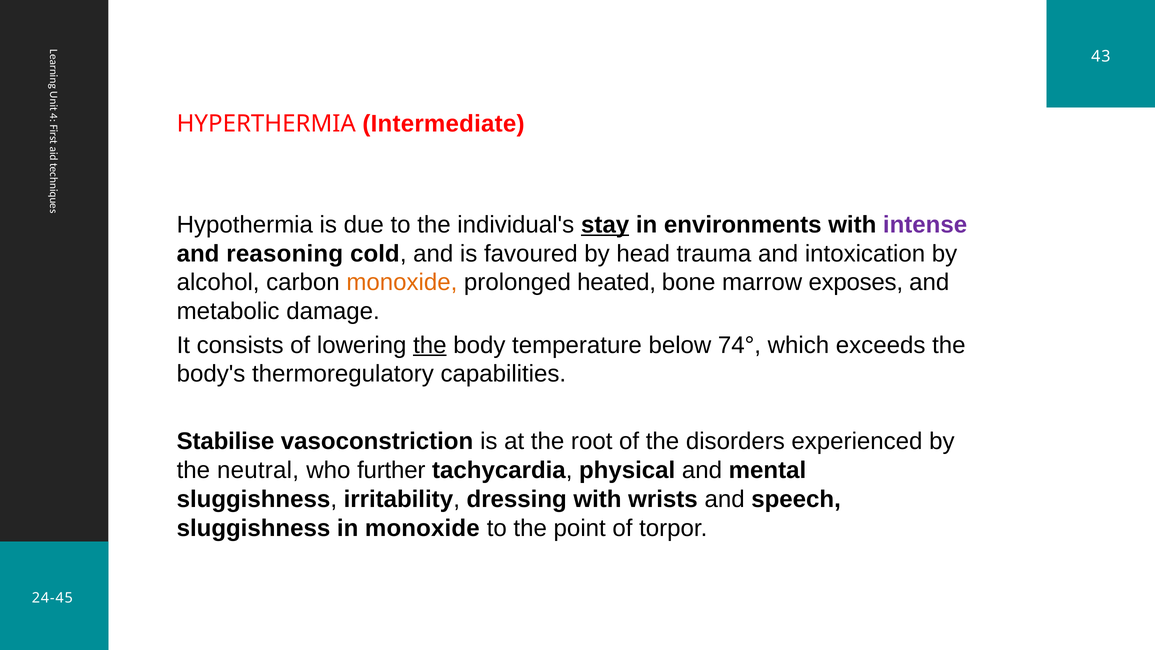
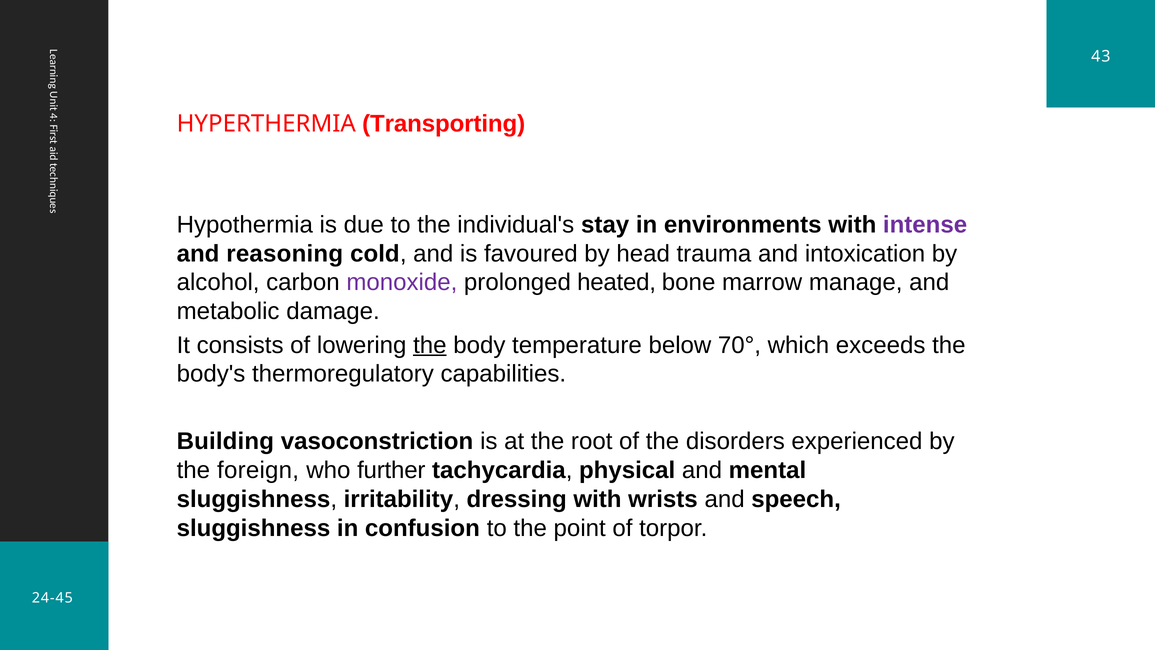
Intermediate: Intermediate -> Transporting
stay underline: present -> none
monoxide at (402, 282) colour: orange -> purple
exposes: exposes -> manage
74°: 74° -> 70°
Stabilise: Stabilise -> Building
neutral: neutral -> foreign
in monoxide: monoxide -> confusion
